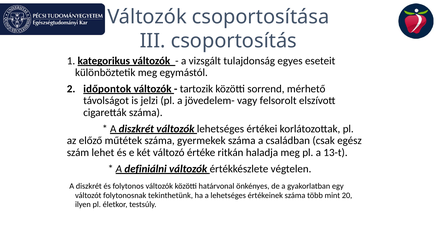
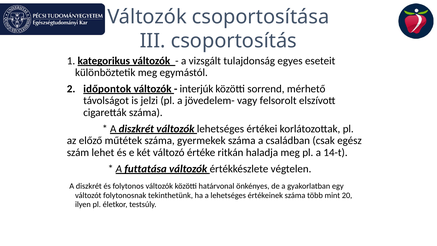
tartozik: tartozik -> interjúk
13-t: 13-t -> 14-t
definiálni: definiálni -> futtatása
